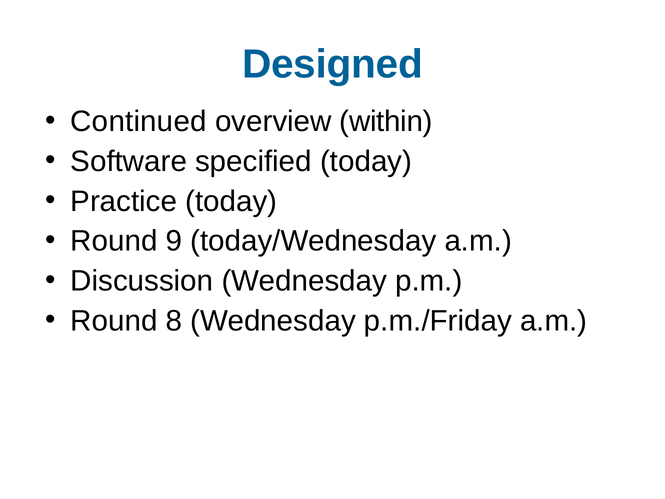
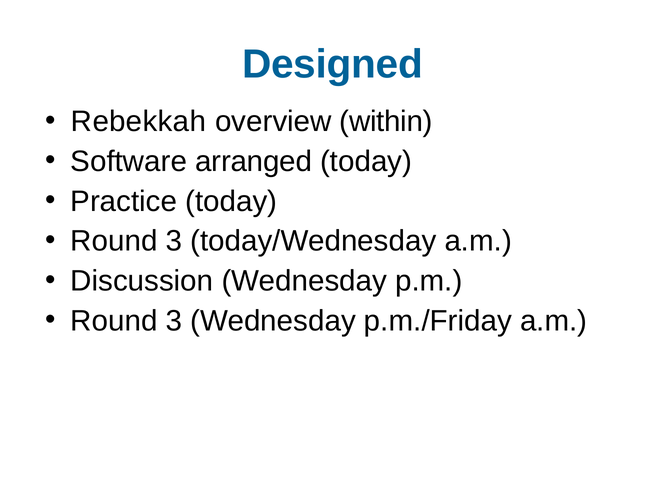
Continued: Continued -> Rebekkah
specified: specified -> arranged
9 at (174, 241): 9 -> 3
8 at (174, 321): 8 -> 3
